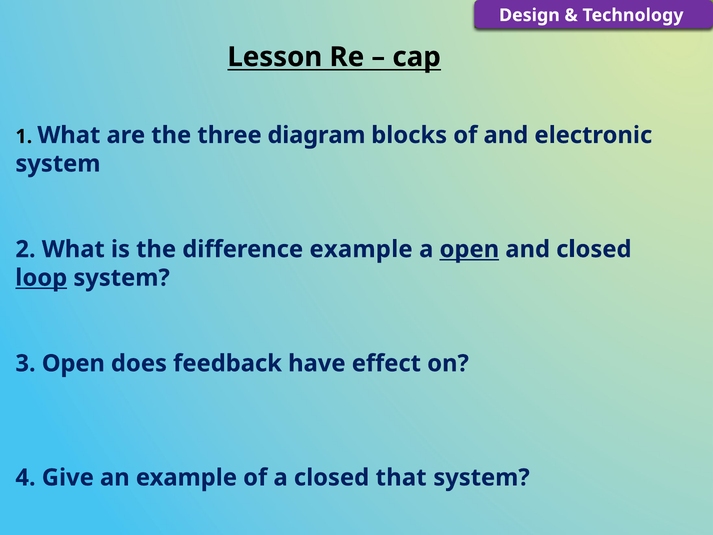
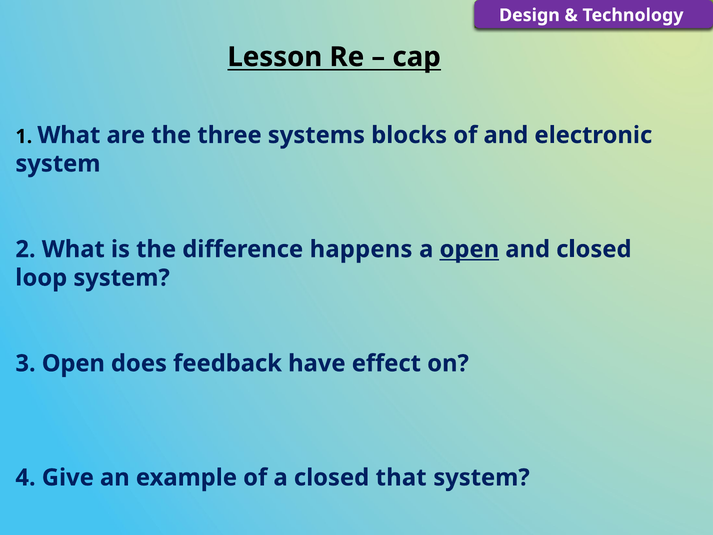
diagram: diagram -> systems
difference example: example -> happens
loop underline: present -> none
